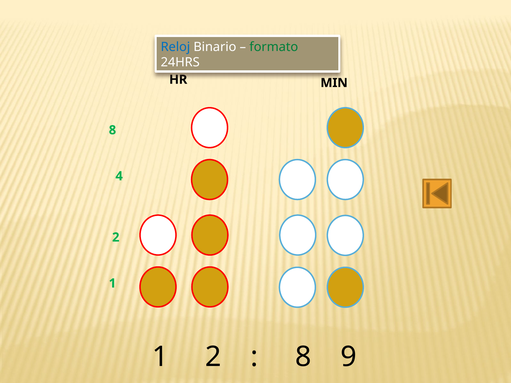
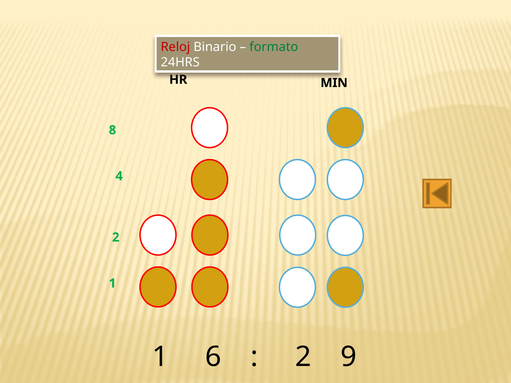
Reloj colour: blue -> red
1 2: 2 -> 6
8 at (303, 357): 8 -> 2
